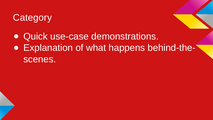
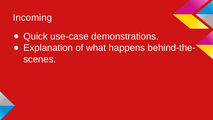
Category: Category -> Incoming
